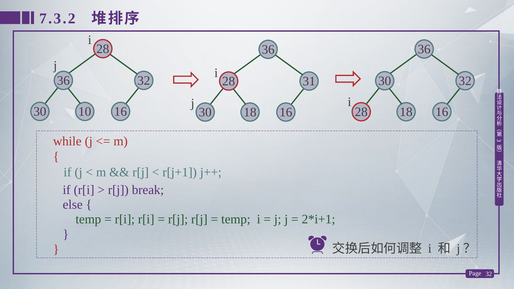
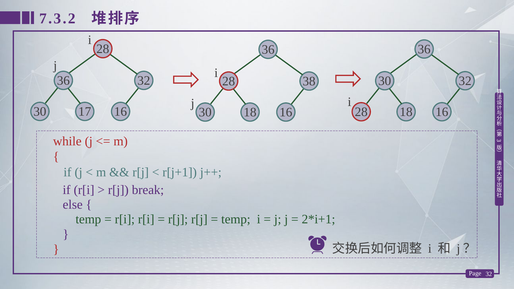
31: 31 -> 38
10: 10 -> 17
